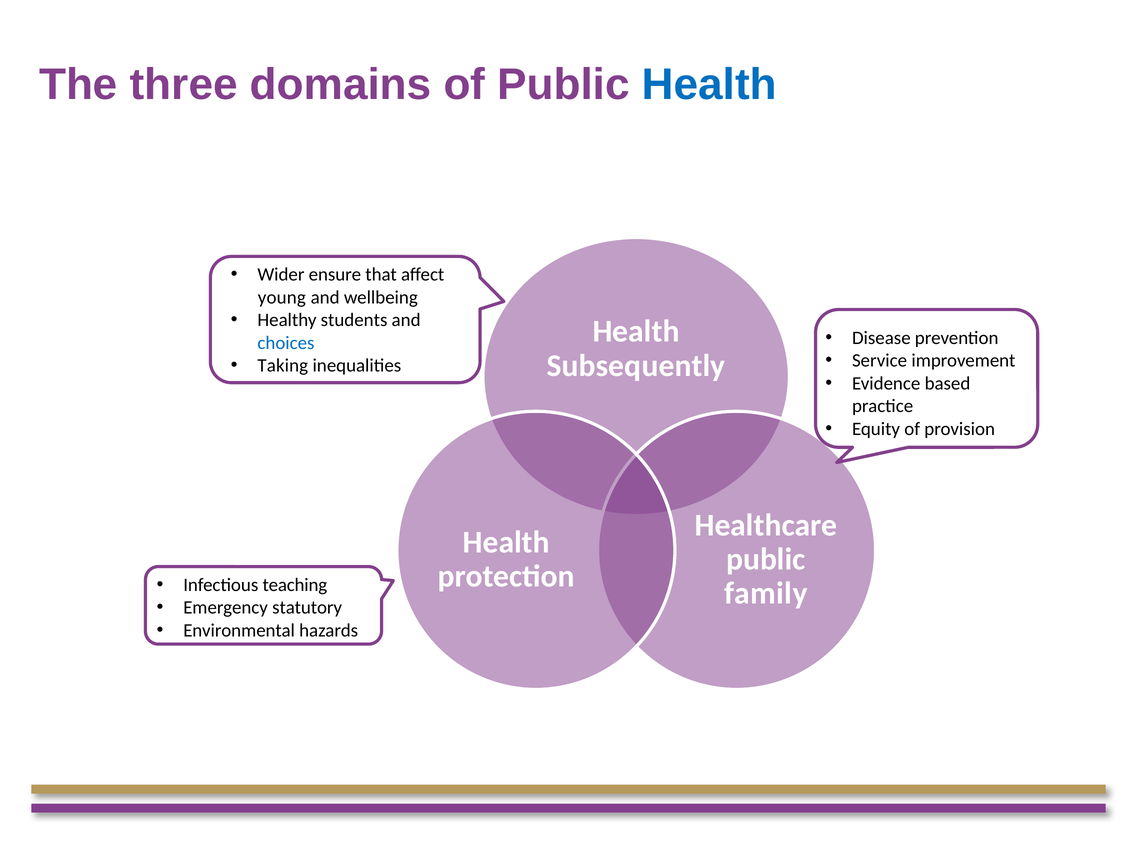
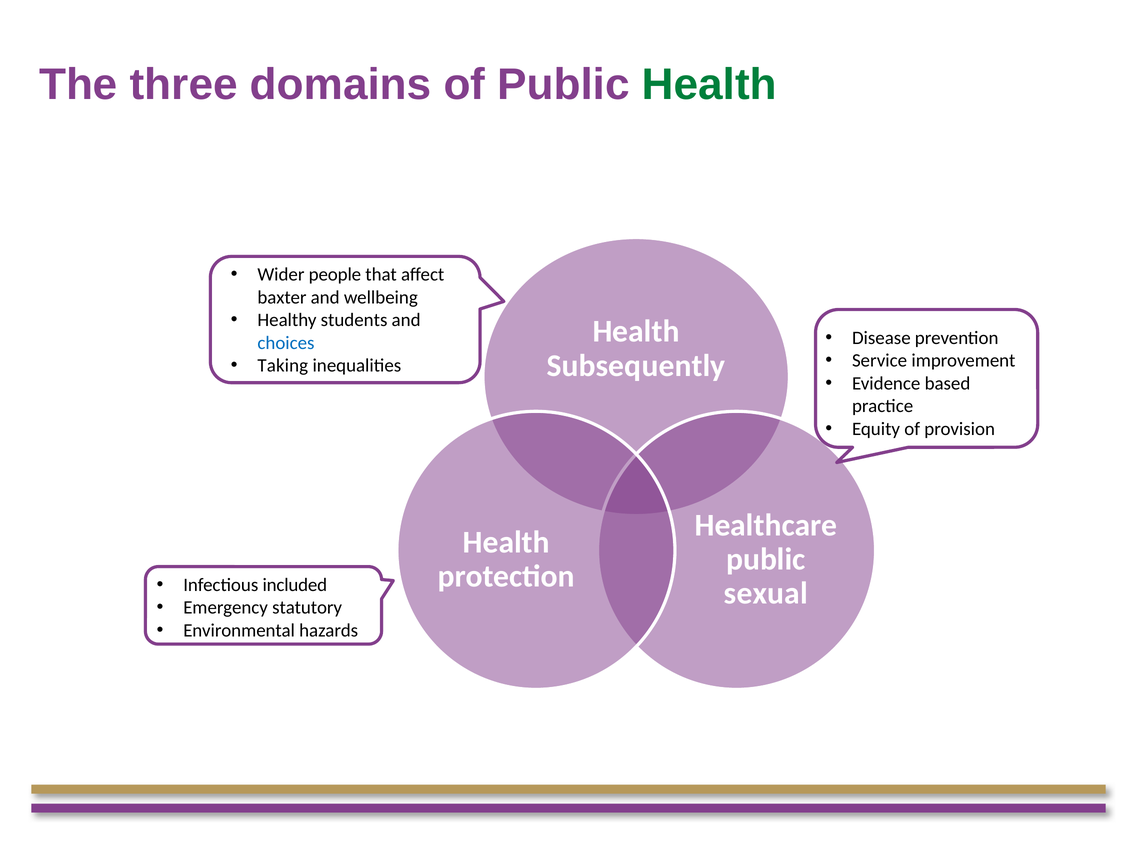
Health at (709, 85) colour: blue -> green
ensure: ensure -> people
young: young -> baxter
teaching: teaching -> included
family: family -> sexual
